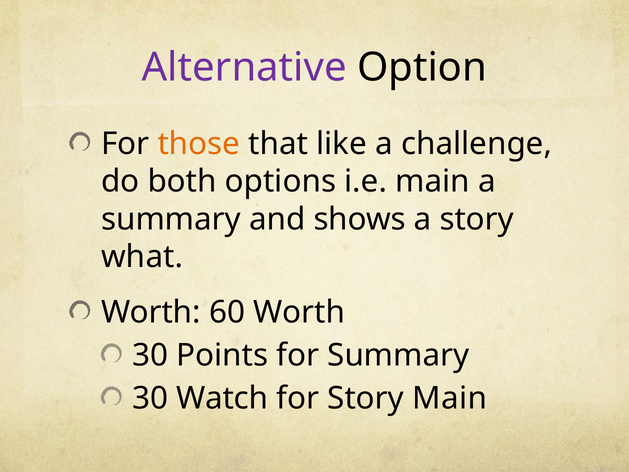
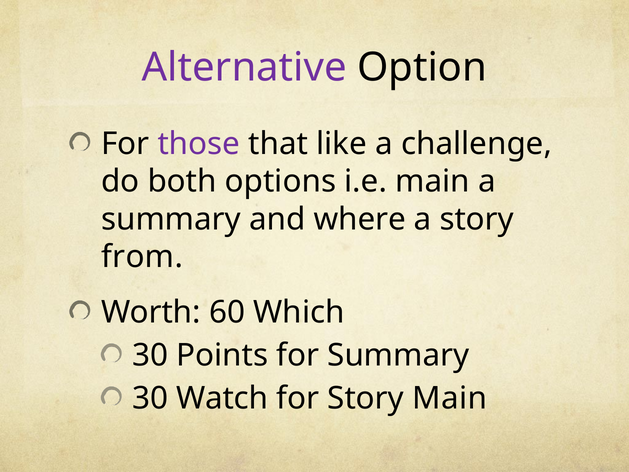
those colour: orange -> purple
shows: shows -> where
what: what -> from
60 Worth: Worth -> Which
